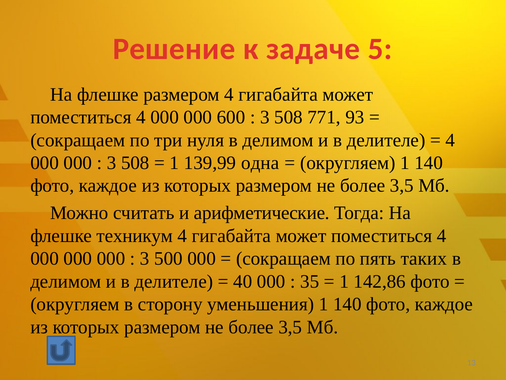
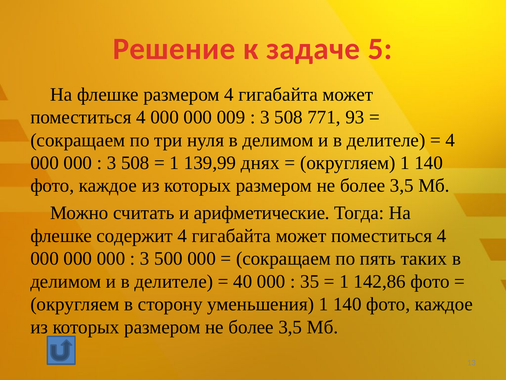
600: 600 -> 009
одна: одна -> днях
техникум: техникум -> содержит
